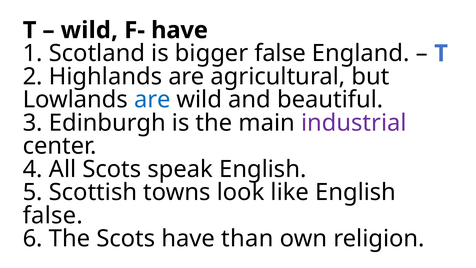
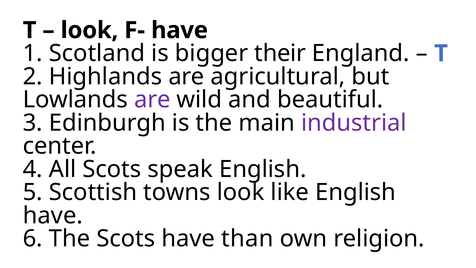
wild at (89, 30): wild -> look
bigger false: false -> their
are at (152, 100) colour: blue -> purple
false at (53, 215): false -> have
